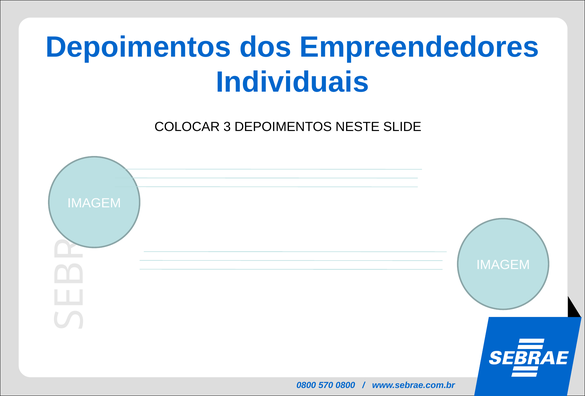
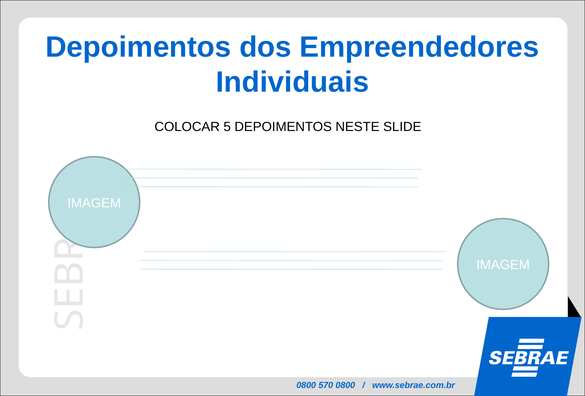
3: 3 -> 5
